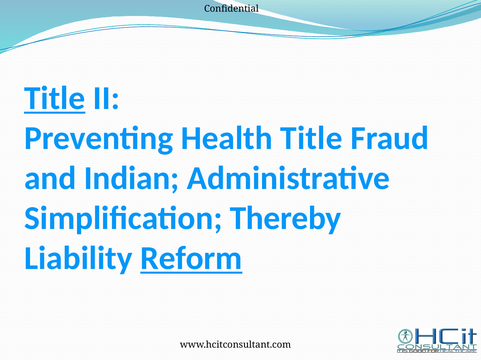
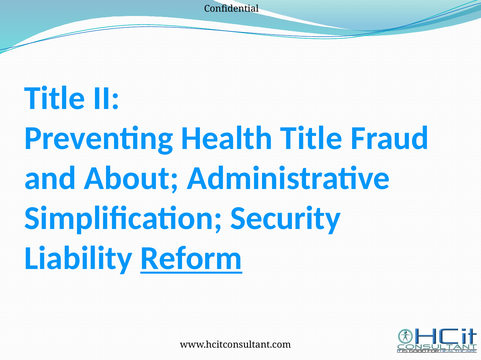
Title at (55, 98) underline: present -> none
Indian: Indian -> About
Thereby: Thereby -> Security
